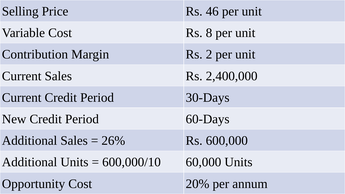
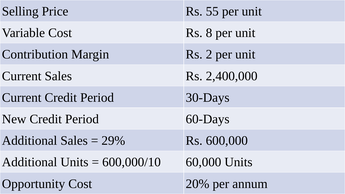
46: 46 -> 55
26%: 26% -> 29%
